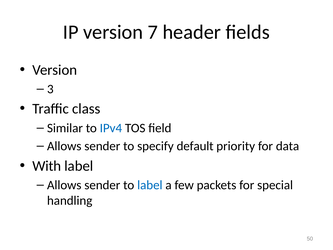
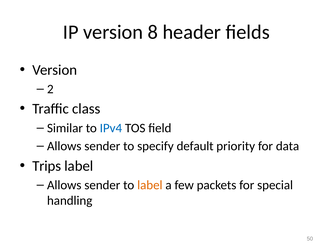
7: 7 -> 8
3: 3 -> 2
With: With -> Trips
label at (150, 185) colour: blue -> orange
